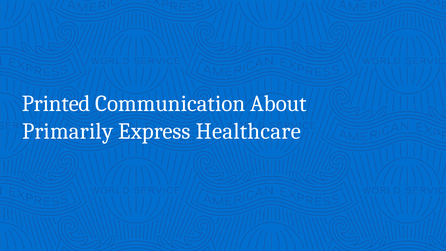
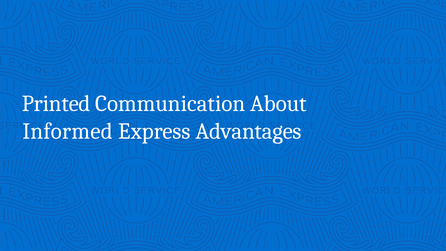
Primarily: Primarily -> Informed
Healthcare: Healthcare -> Advantages
